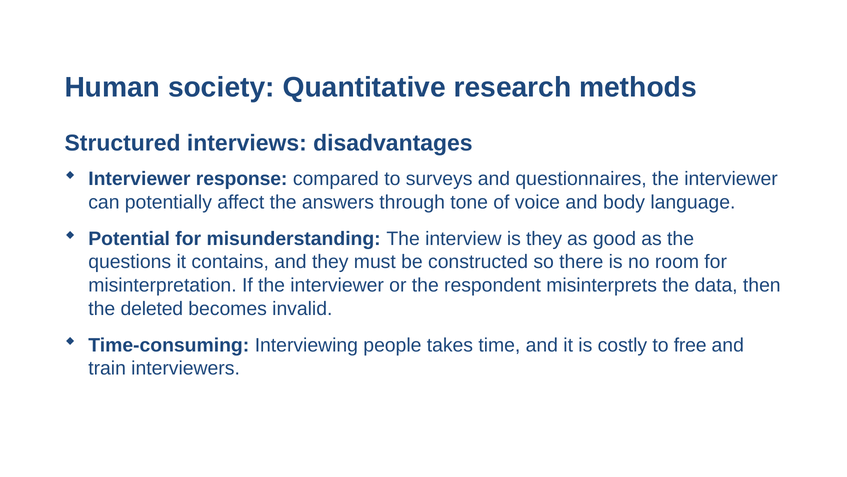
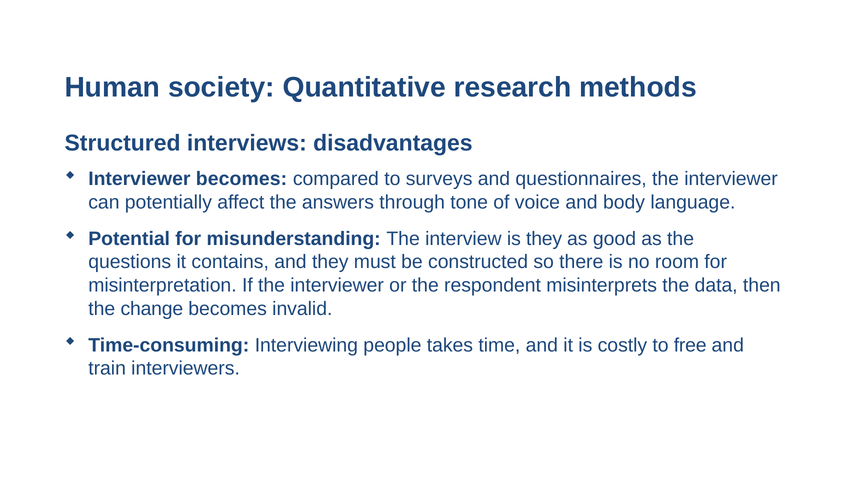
Interviewer response: response -> becomes
deleted: deleted -> change
